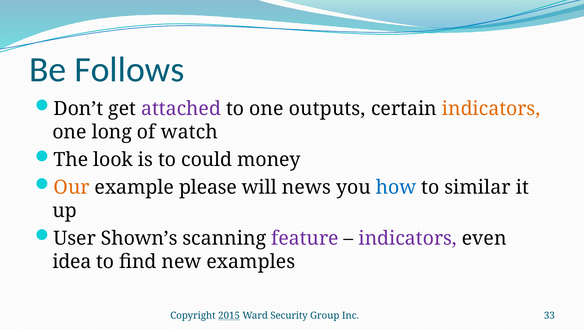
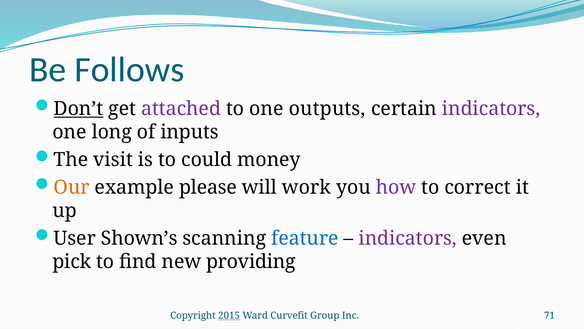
Don’t underline: none -> present
indicators at (491, 109) colour: orange -> purple
watch: watch -> inputs
look: look -> visit
news: news -> work
how colour: blue -> purple
similar: similar -> correct
feature colour: purple -> blue
idea: idea -> pick
examples: examples -> providing
Security: Security -> Curvefit
33: 33 -> 71
